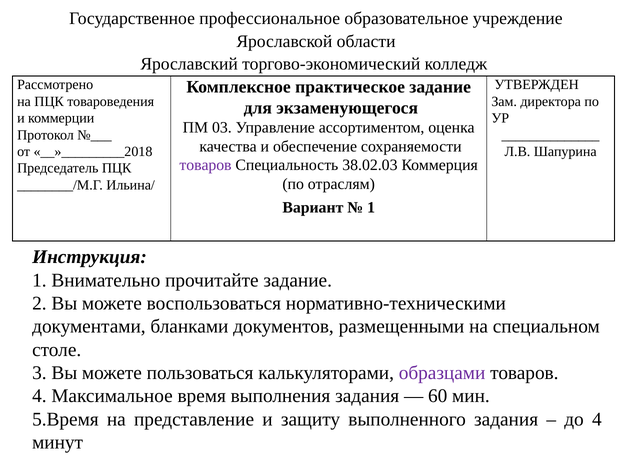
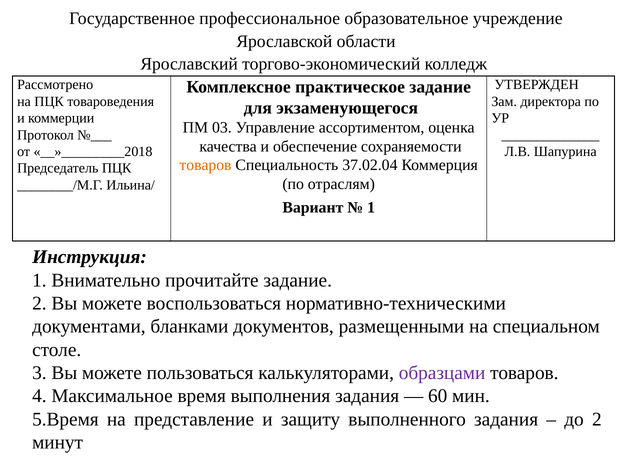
товаров at (206, 165) colour: purple -> orange
38.02.03: 38.02.03 -> 37.02.04
до 4: 4 -> 2
